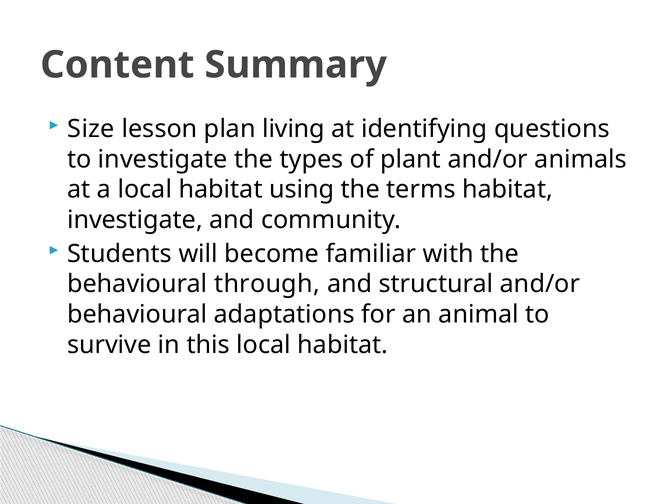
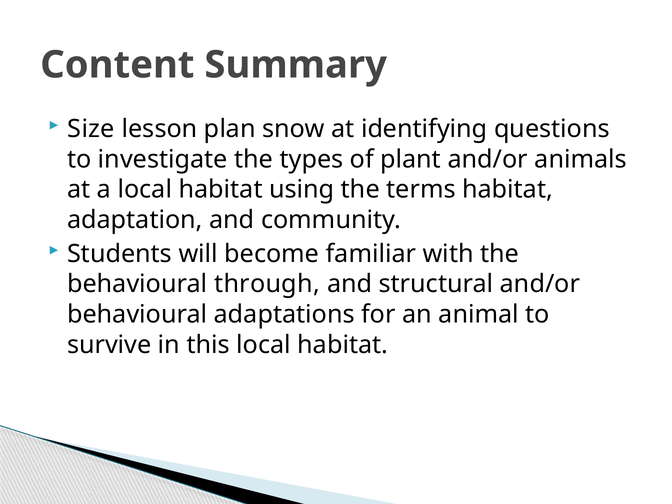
living: living -> snow
investigate at (135, 220): investigate -> adaptation
